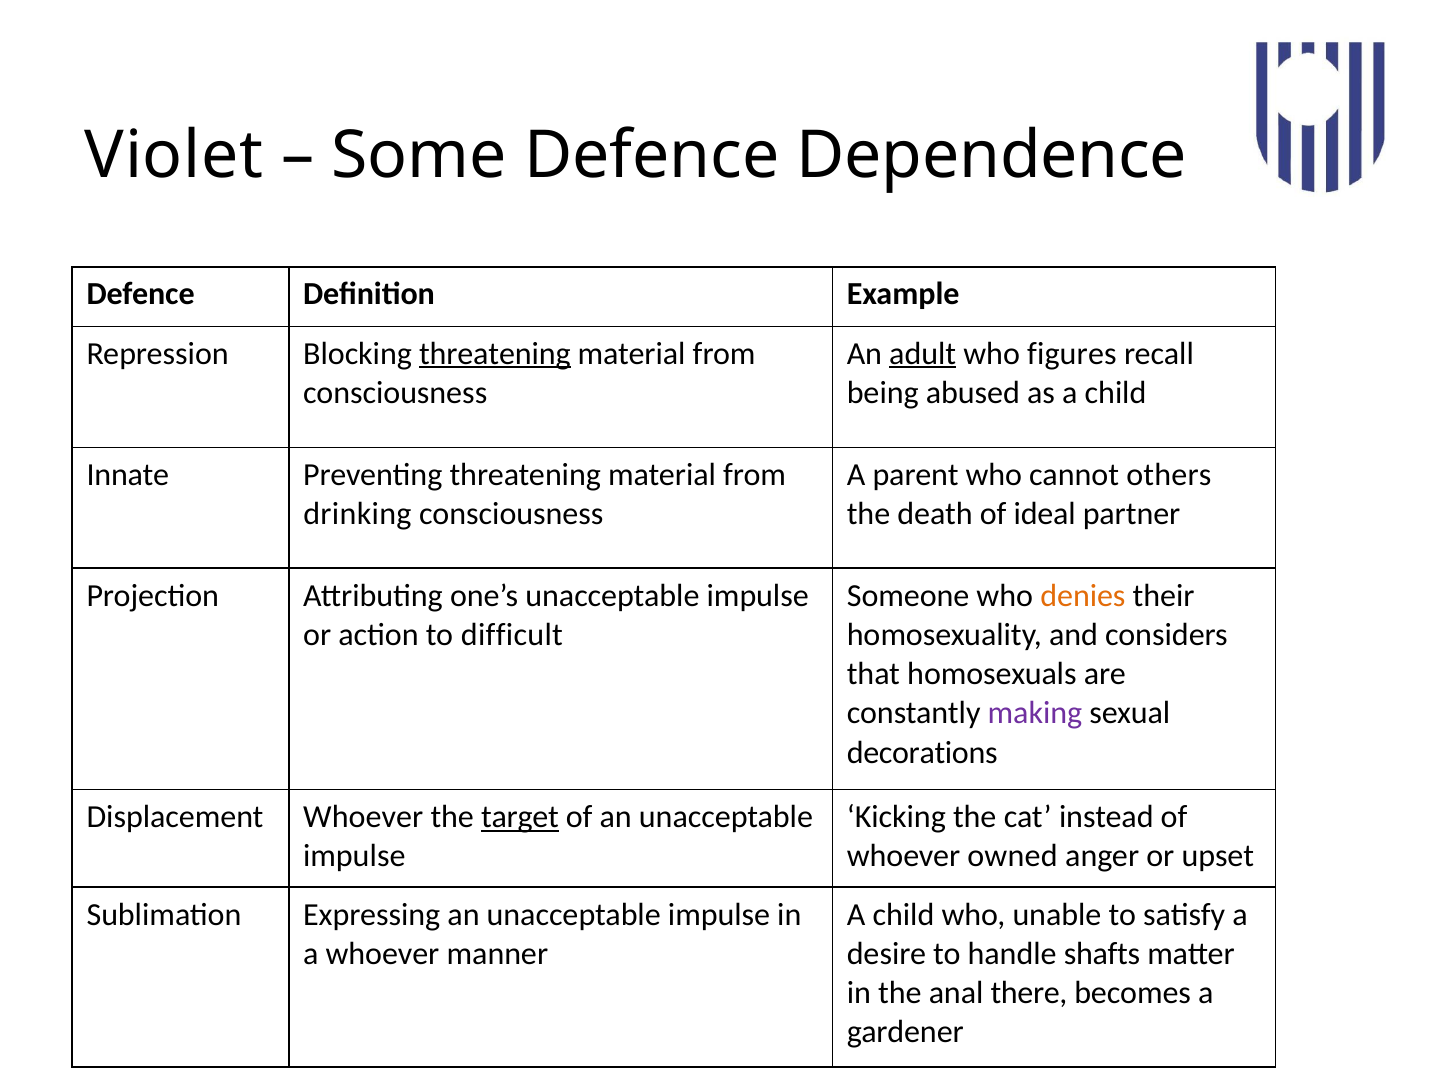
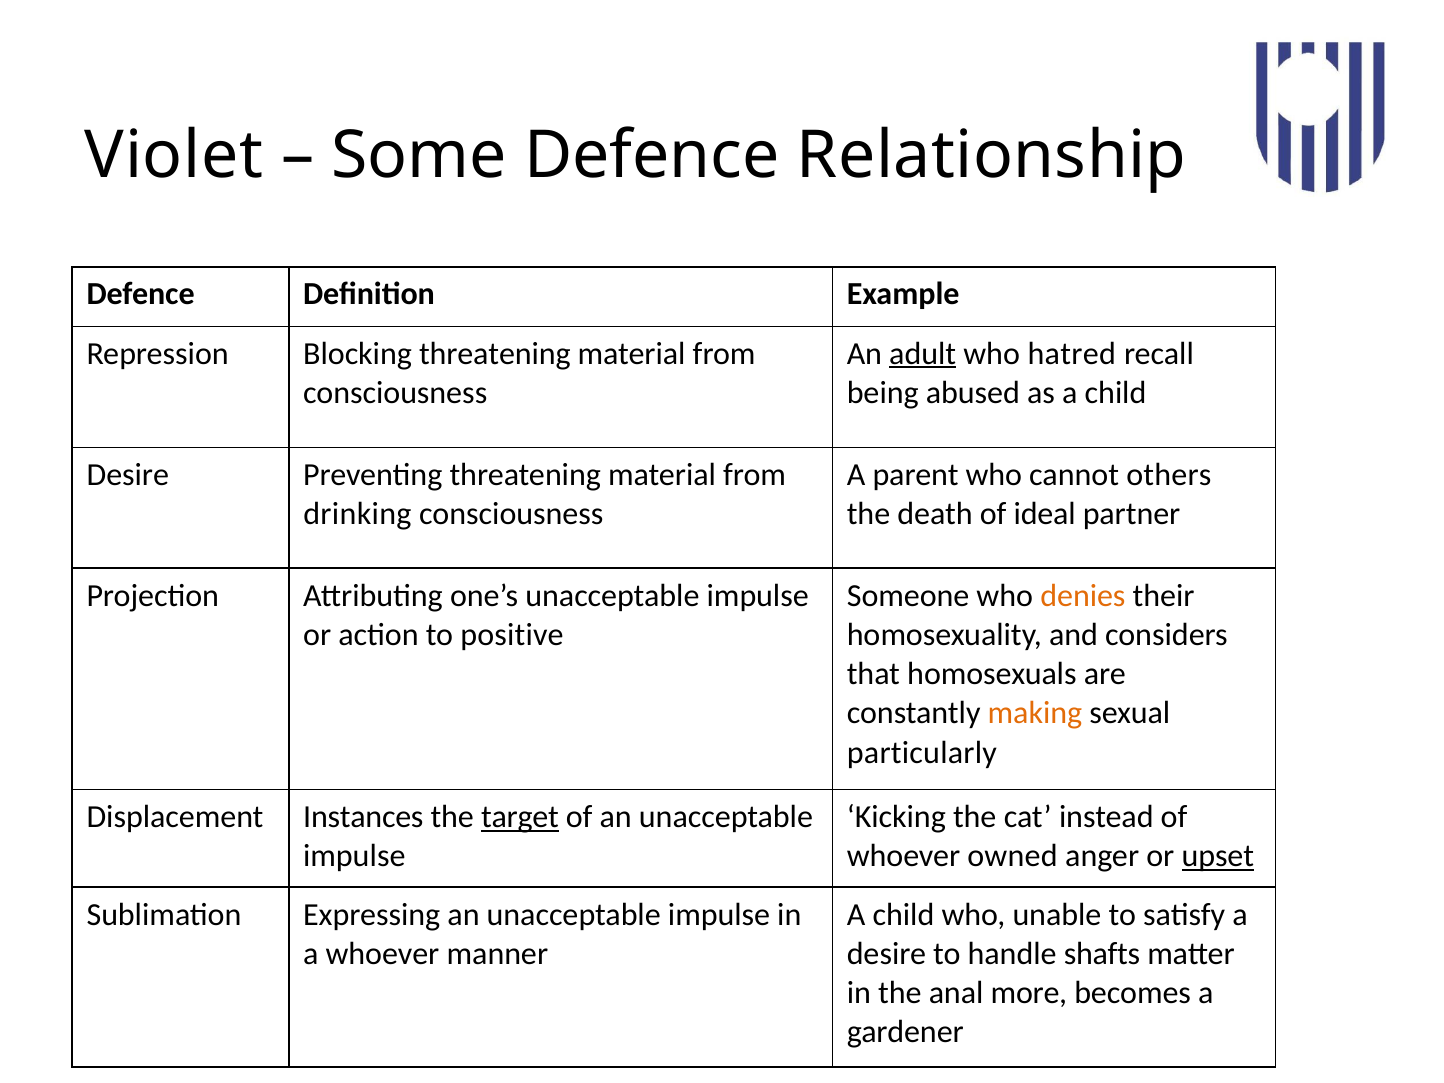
Dependence: Dependence -> Relationship
threatening at (495, 354) underline: present -> none
figures: figures -> hatred
Innate at (128, 475): Innate -> Desire
difficult: difficult -> positive
making colour: purple -> orange
decorations: decorations -> particularly
Displacement Whoever: Whoever -> Instances
upset underline: none -> present
there: there -> more
